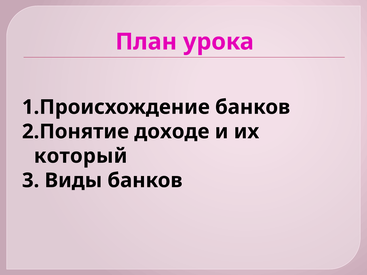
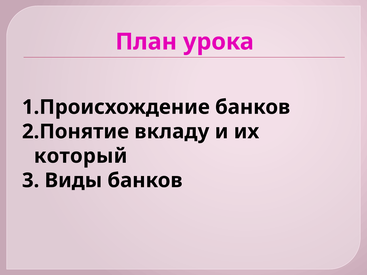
доходе: доходе -> вкладу
